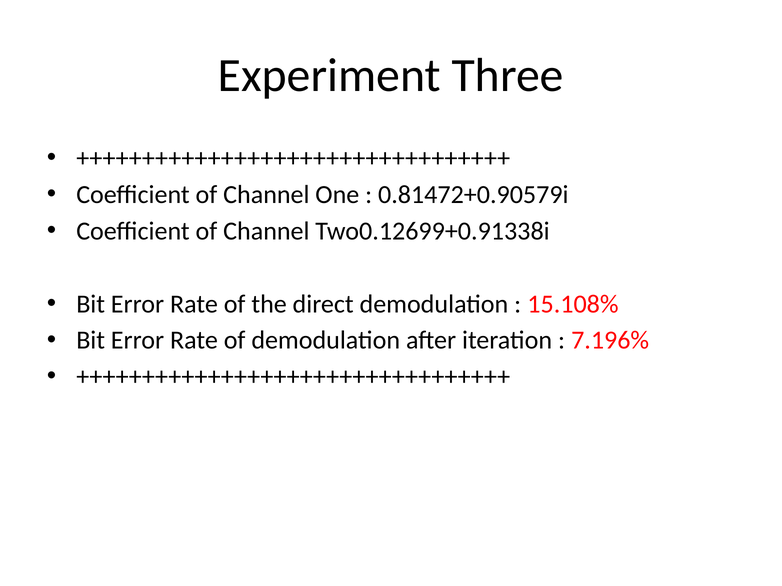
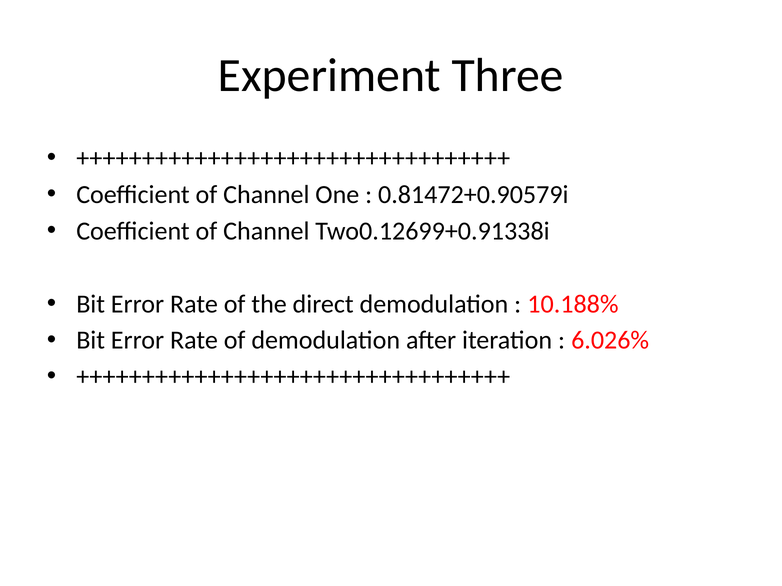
15.108%: 15.108% -> 10.188%
7.196%: 7.196% -> 6.026%
